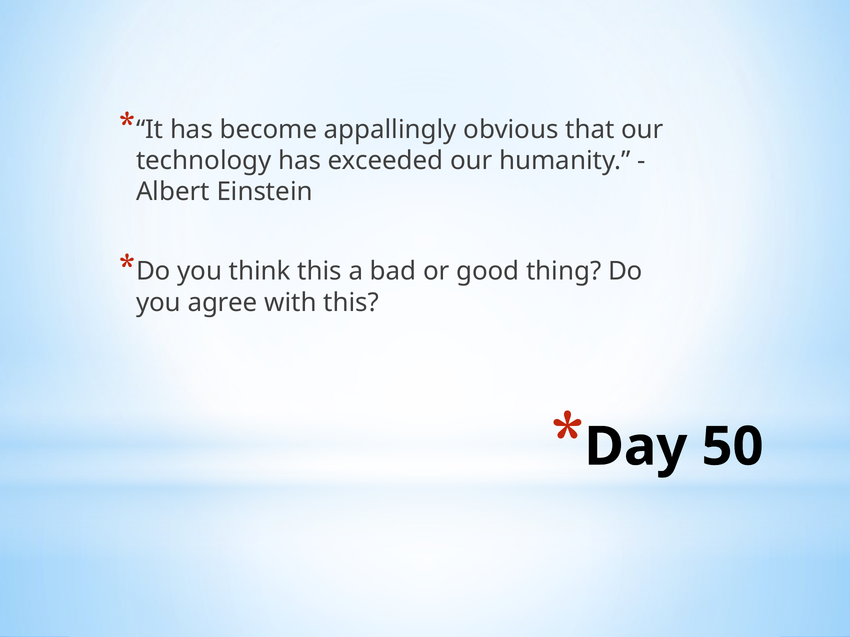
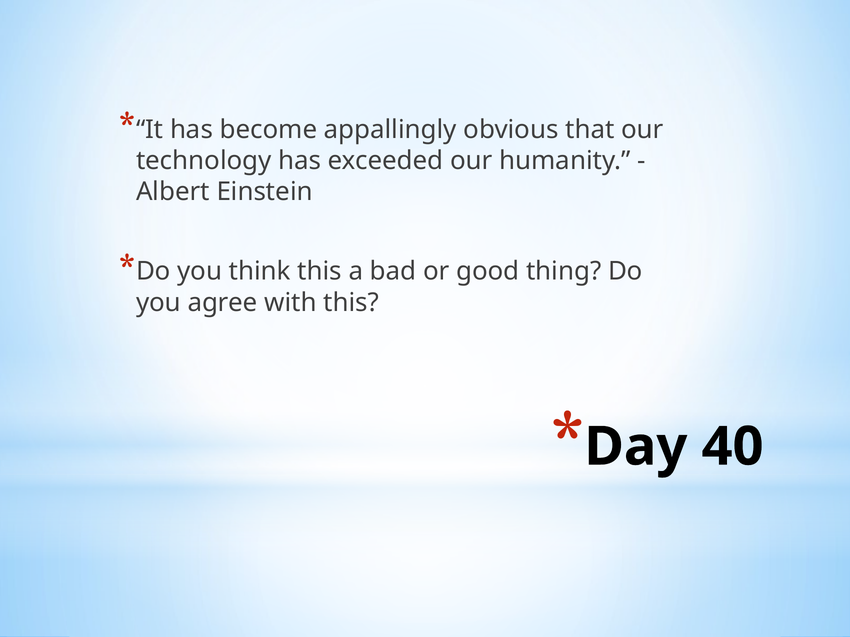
50: 50 -> 40
